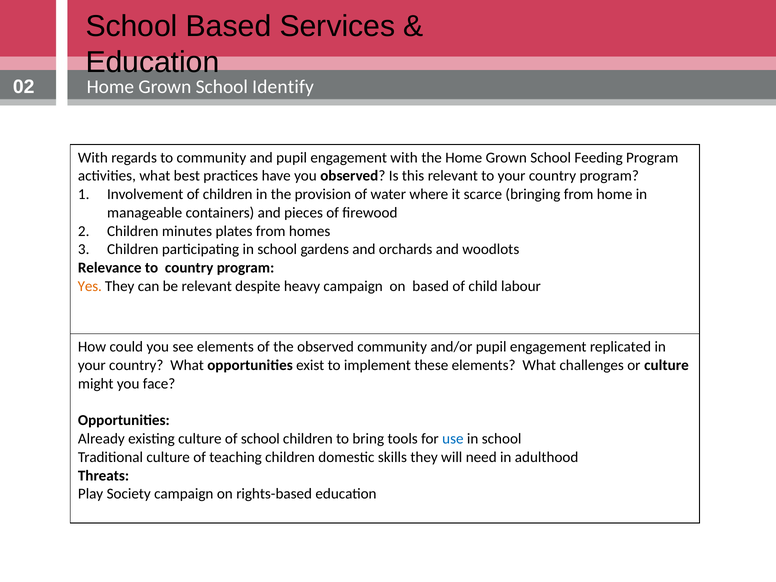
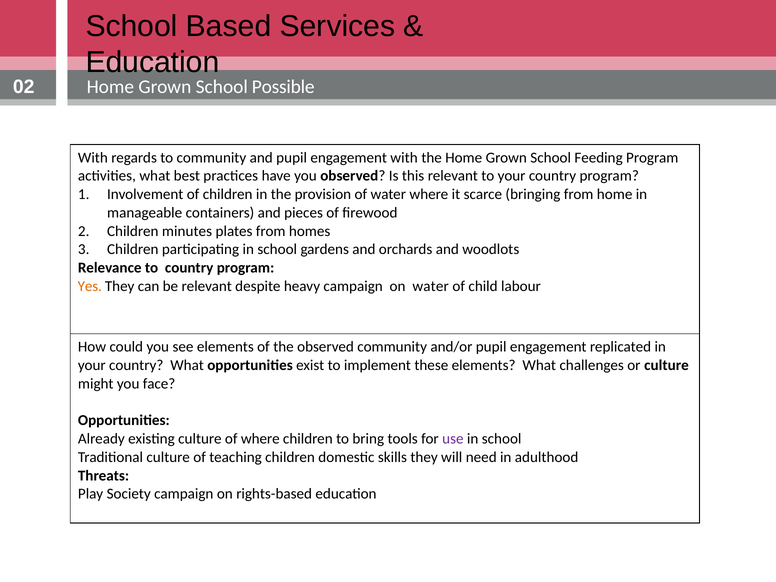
Identify: Identify -> Possible
on based: based -> water
of school: school -> where
use colour: blue -> purple
